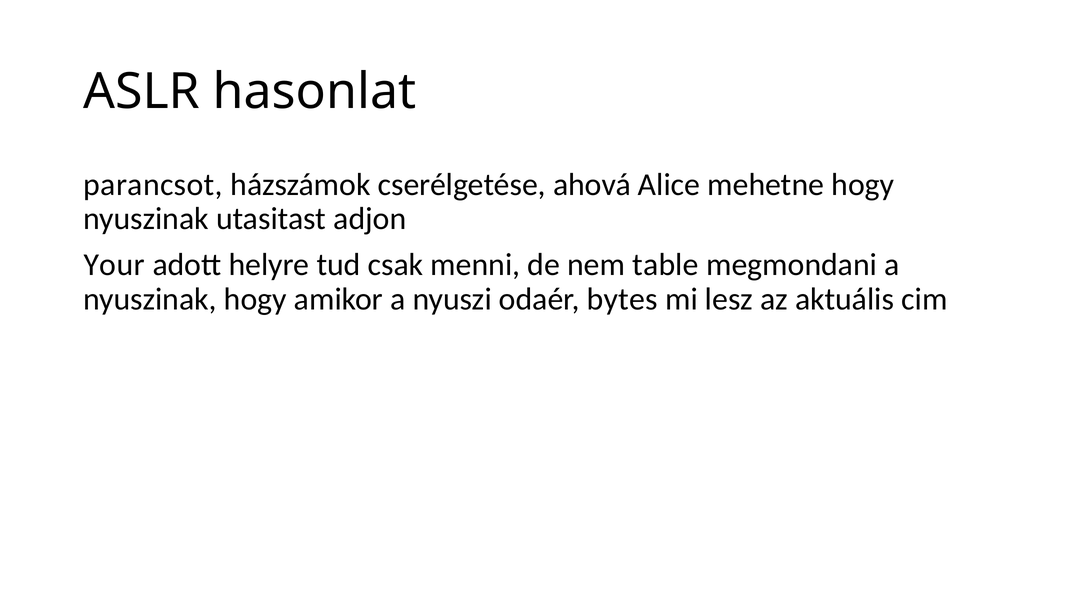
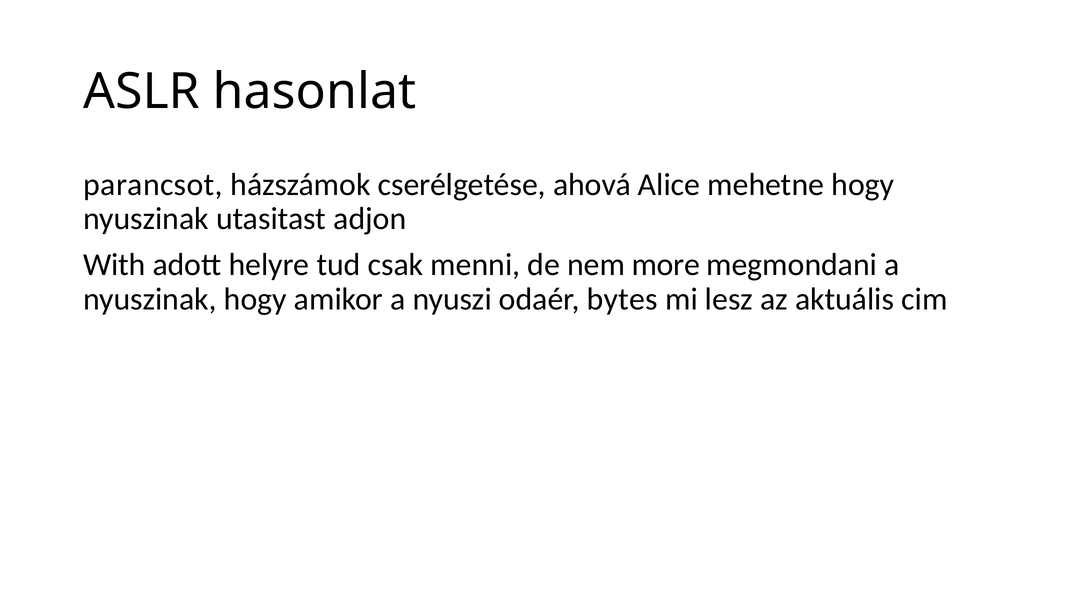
Your: Your -> With
table: table -> more
